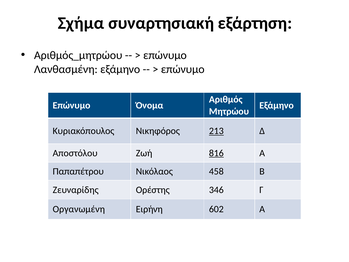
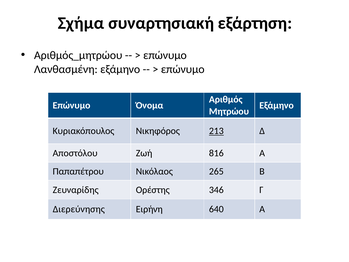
816 underline: present -> none
458: 458 -> 265
Οργανωμένη: Οργανωμένη -> Διερεύνησης
602: 602 -> 640
